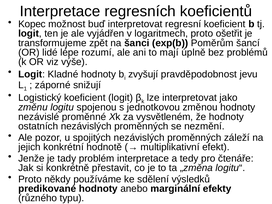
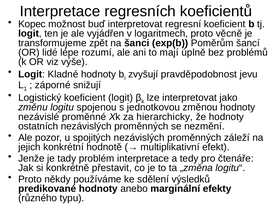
ošetřit: ošetřit -> věcně
vysvětleném: vysvětleném -> hierarchicky
